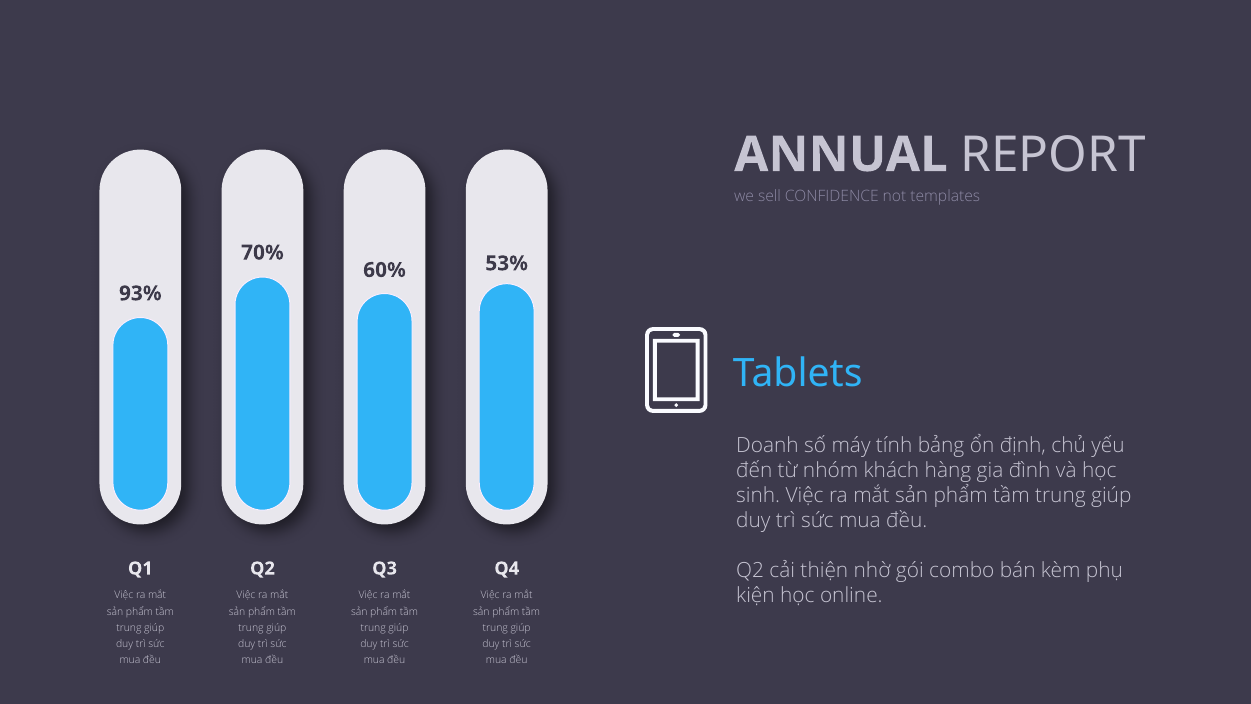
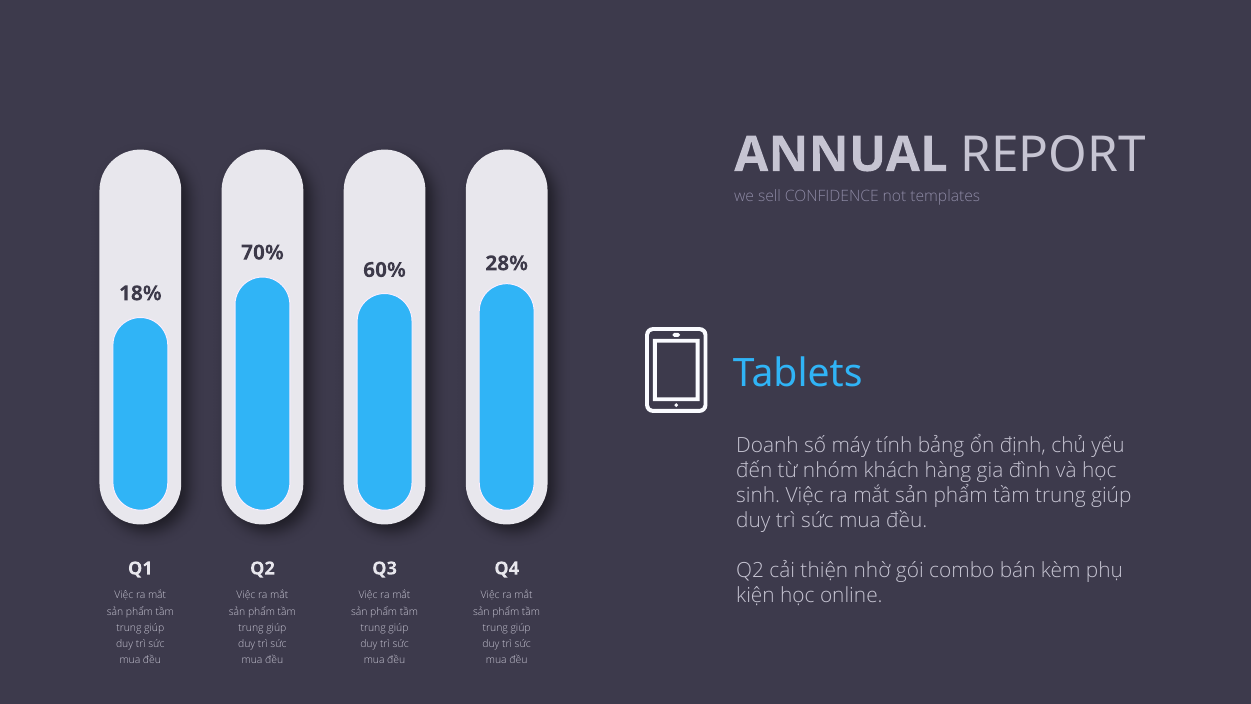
53%: 53% -> 28%
93%: 93% -> 18%
